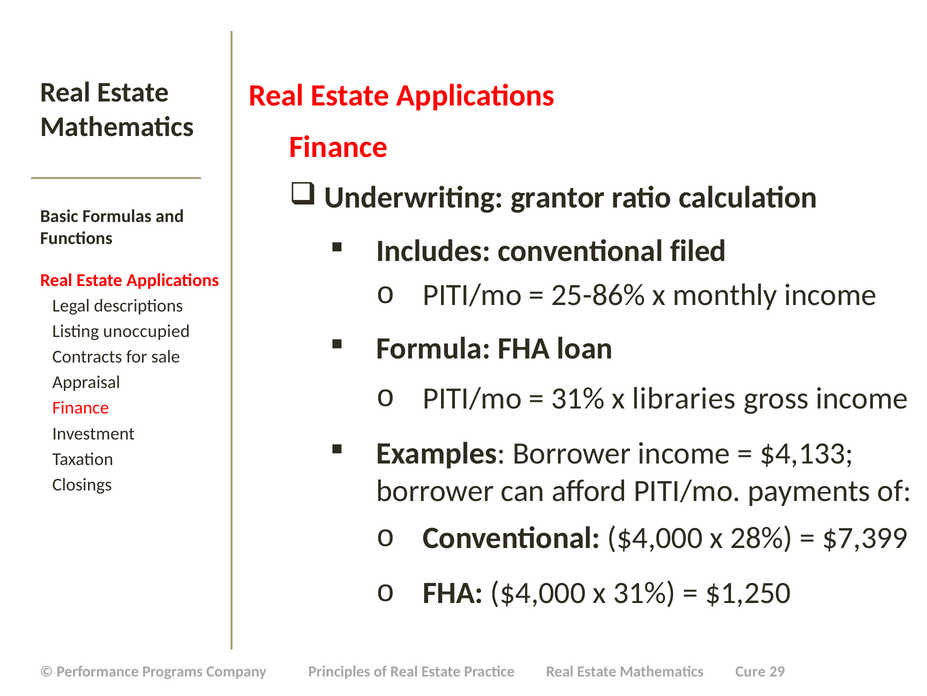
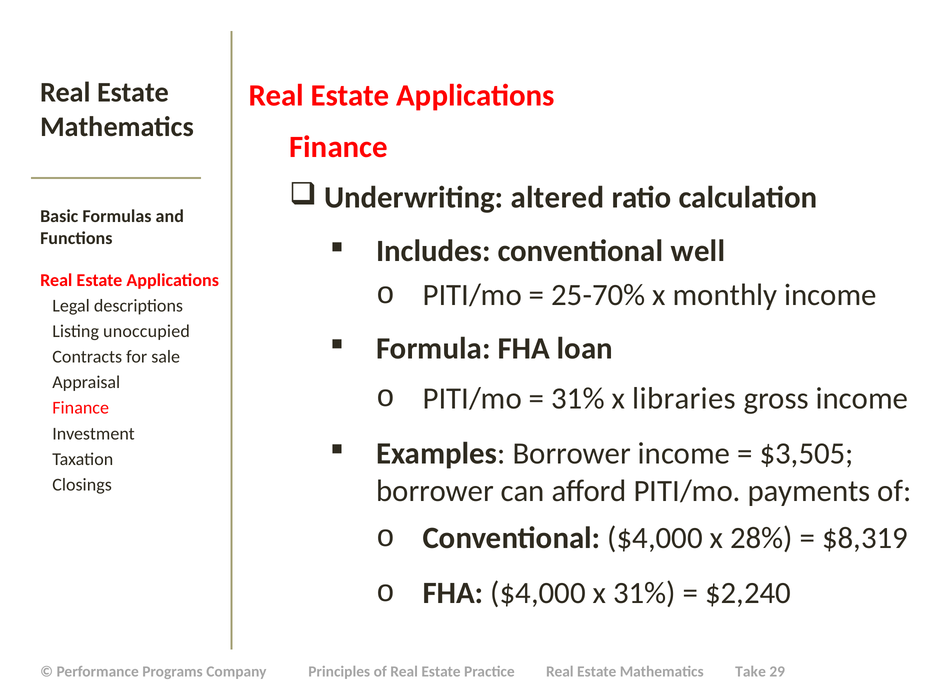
grantor: grantor -> altered
filed: filed -> well
25-86%: 25-86% -> 25-70%
$4,133: $4,133 -> $3,505
$7,399: $7,399 -> $8,319
$1,250: $1,250 -> $2,240
Cure: Cure -> Take
